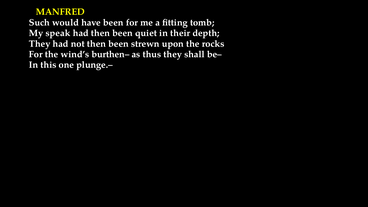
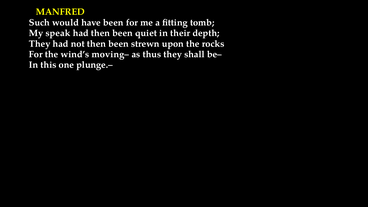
burthen–: burthen– -> moving–
